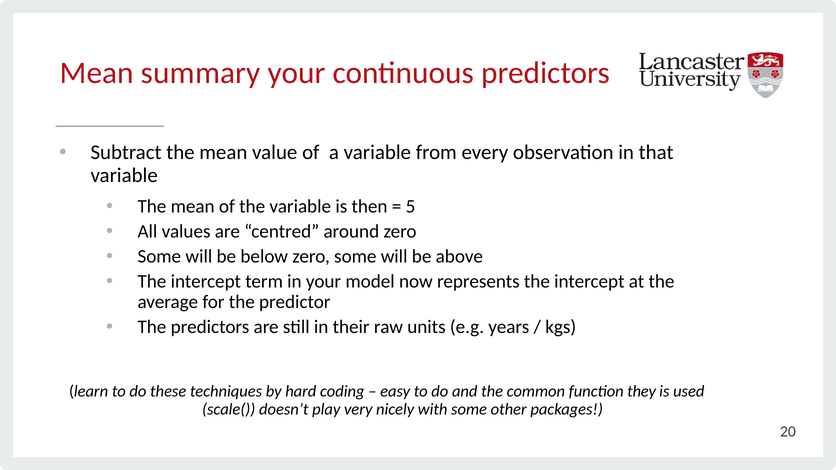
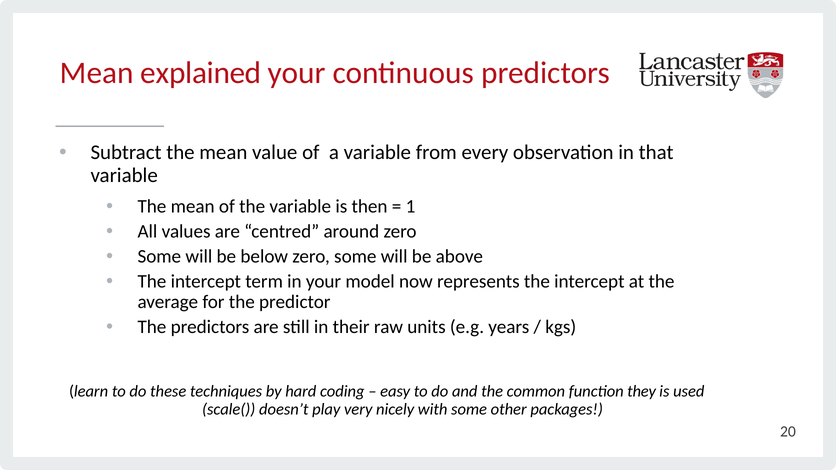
summary: summary -> explained
5: 5 -> 1
